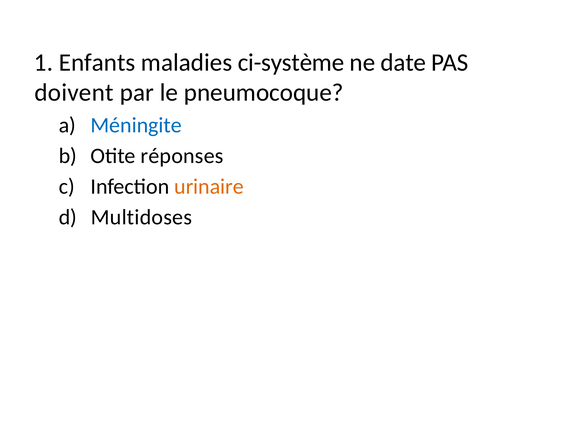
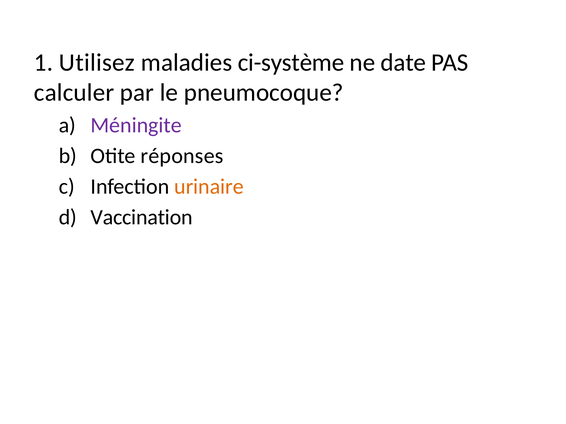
Enfants: Enfants -> Utilisez
doivent: doivent -> calculer
Méningite colour: blue -> purple
Multidoses: Multidoses -> Vaccination
